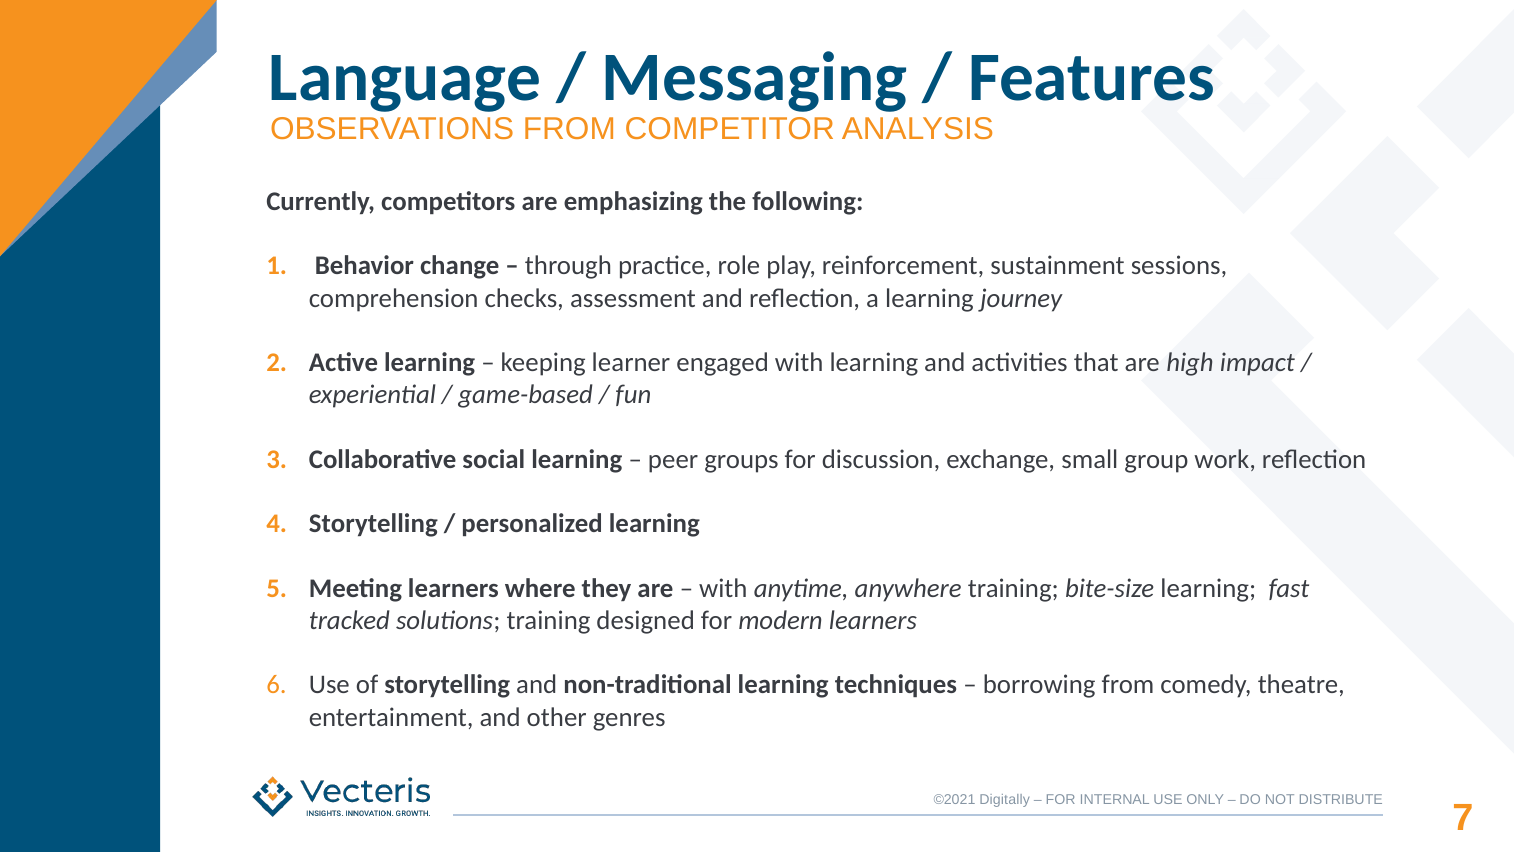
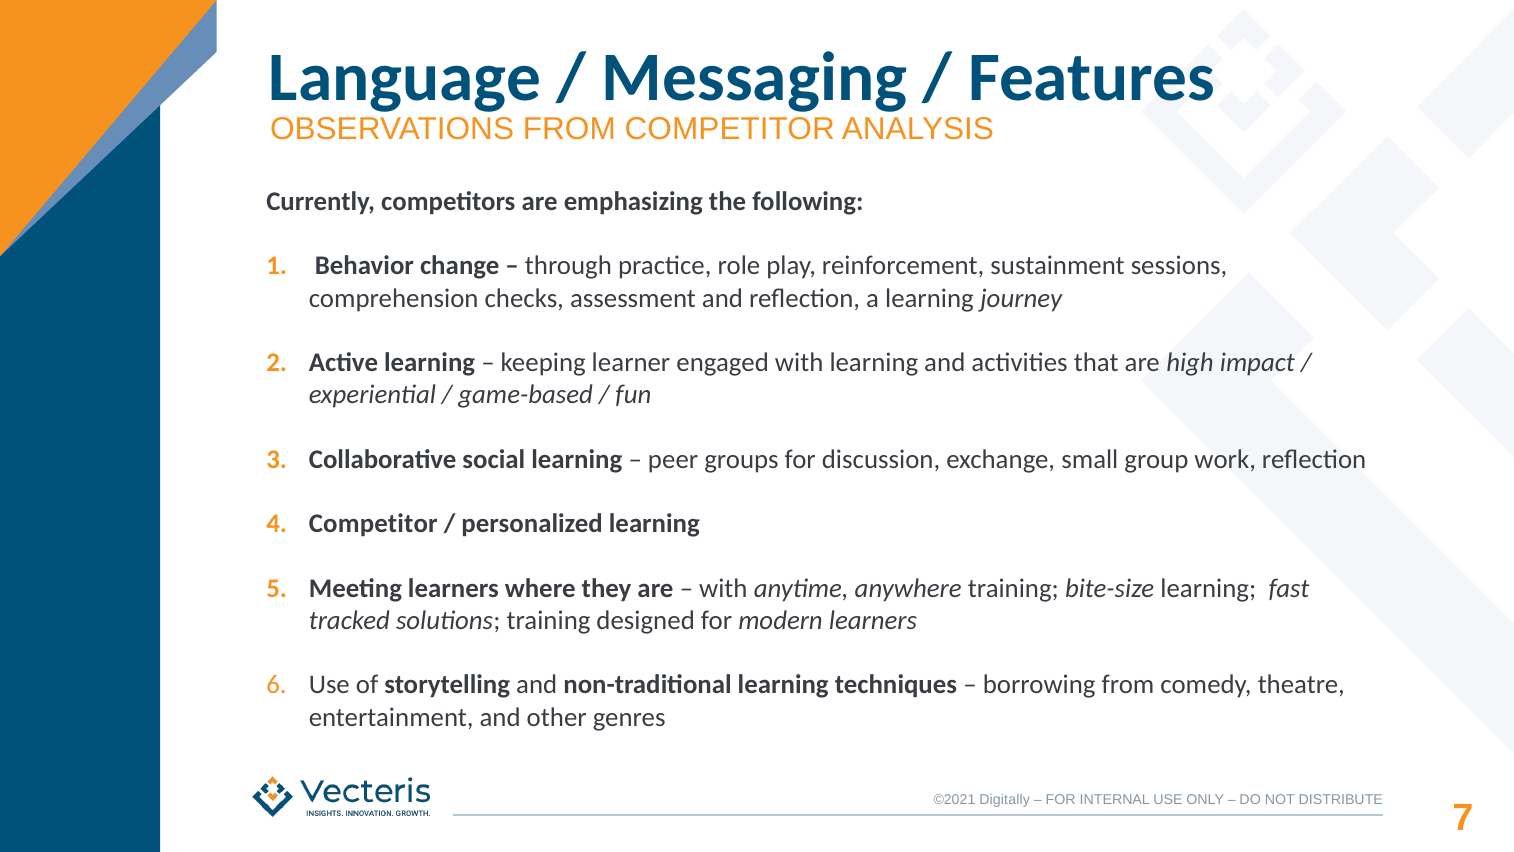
Storytelling at (373, 524): Storytelling -> Competitor
